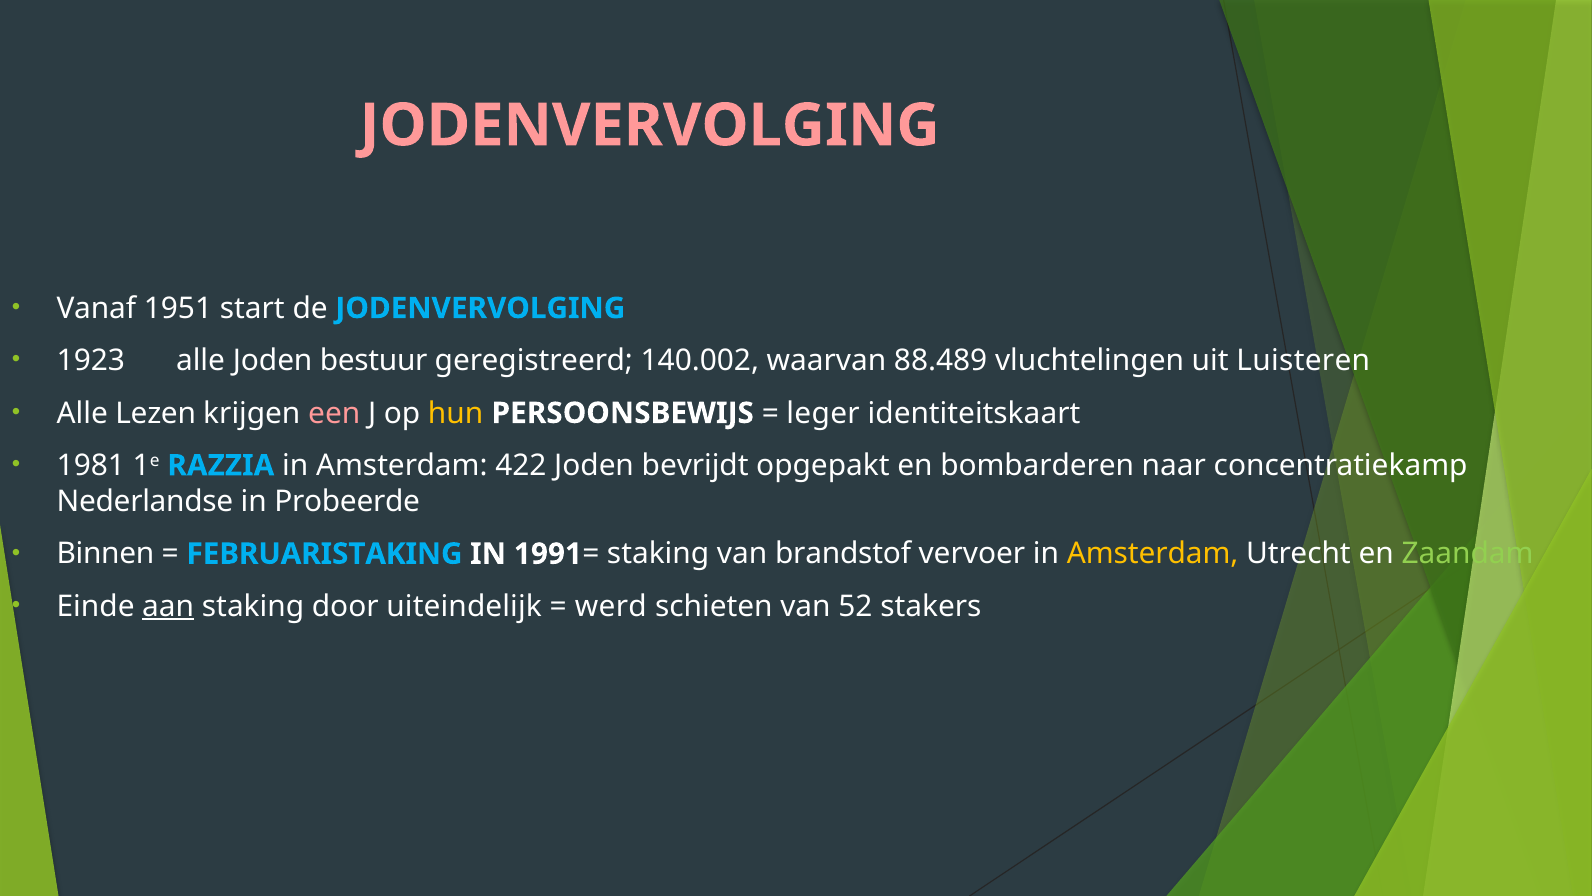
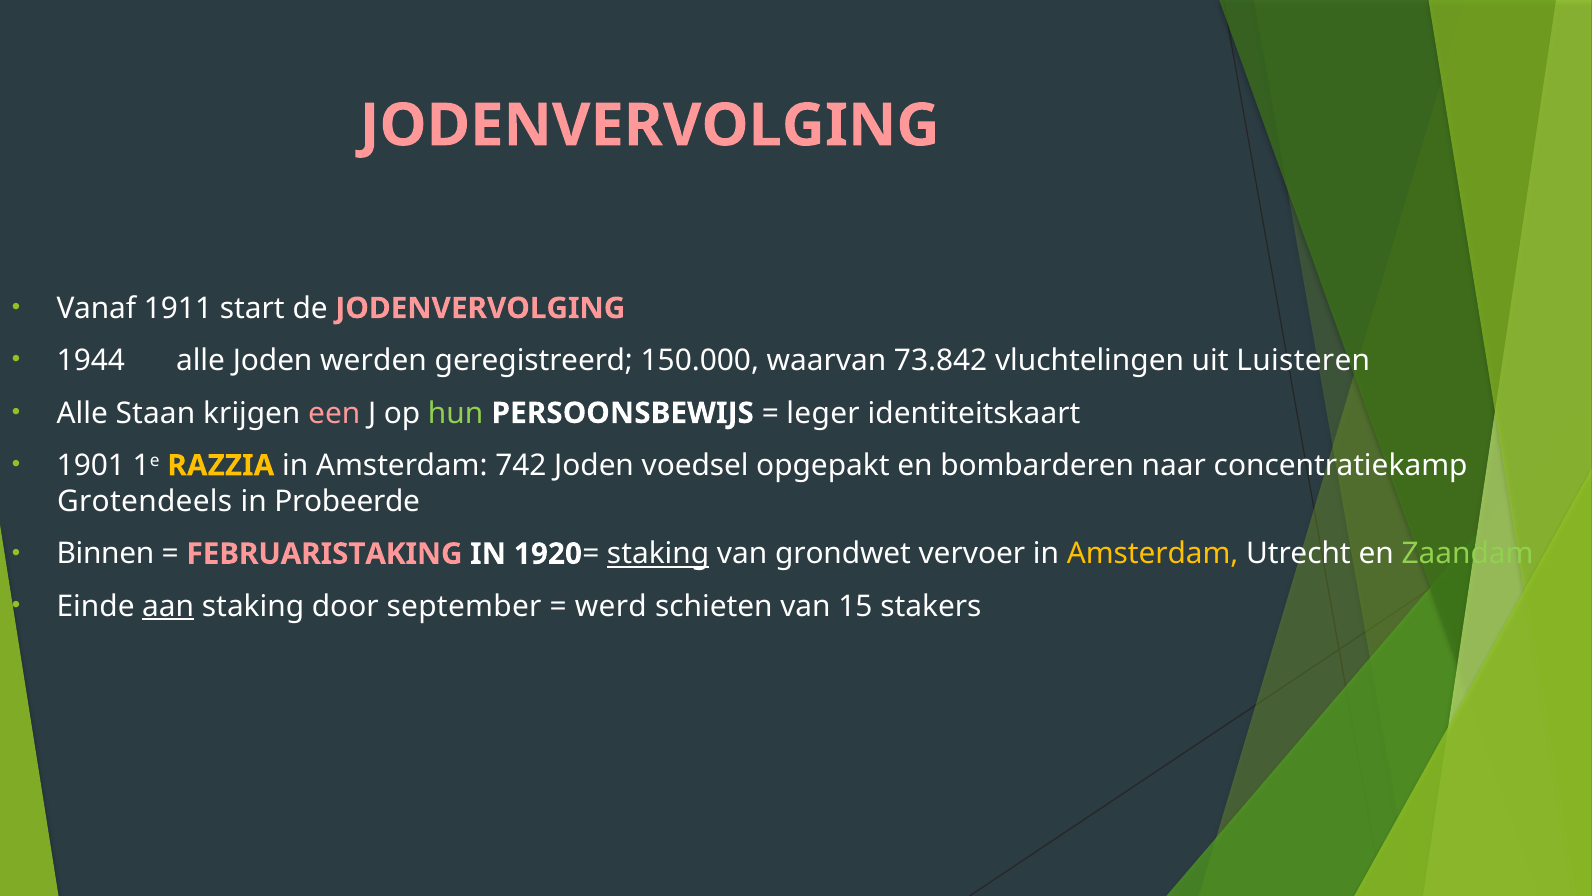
1951: 1951 -> 1911
JODENVERVOLGING at (480, 308) colour: light blue -> pink
1923: 1923 -> 1944
bestuur: bestuur -> werden
140.002: 140.002 -> 150.000
88.489: 88.489 -> 73.842
Lezen: Lezen -> Staan
hun colour: yellow -> light green
1981: 1981 -> 1901
RAZZIA colour: light blue -> yellow
422: 422 -> 742
bevrijdt: bevrijdt -> voedsel
Nederlandse: Nederlandse -> Grotendeels
FEBRUARISTAKING colour: light blue -> pink
1991: 1991 -> 1920
staking at (658, 554) underline: none -> present
brandstof: brandstof -> grondwet
uiteindelijk: uiteindelijk -> september
52: 52 -> 15
